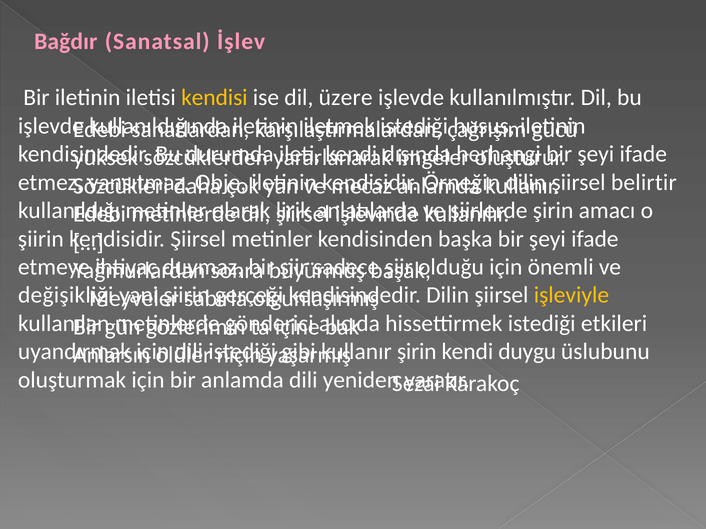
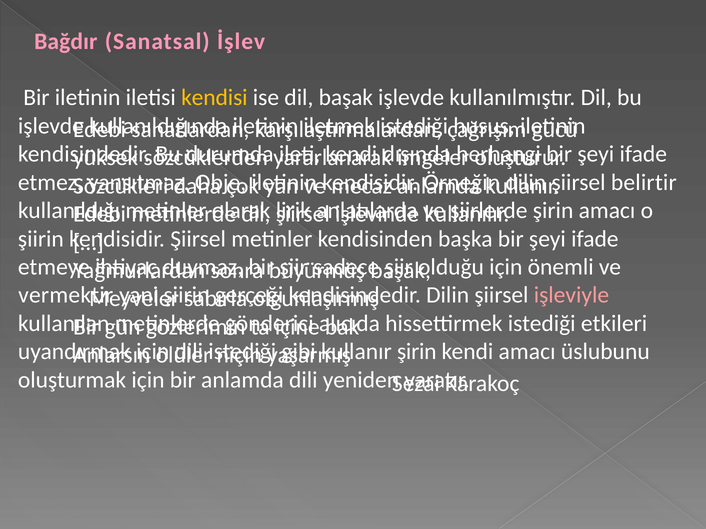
dil üzere: üzere -> başak
değişikliği: değişikliği -> vermektir
işleviyle colour: yellow -> pink
kendi duygu: duygu -> amacı
